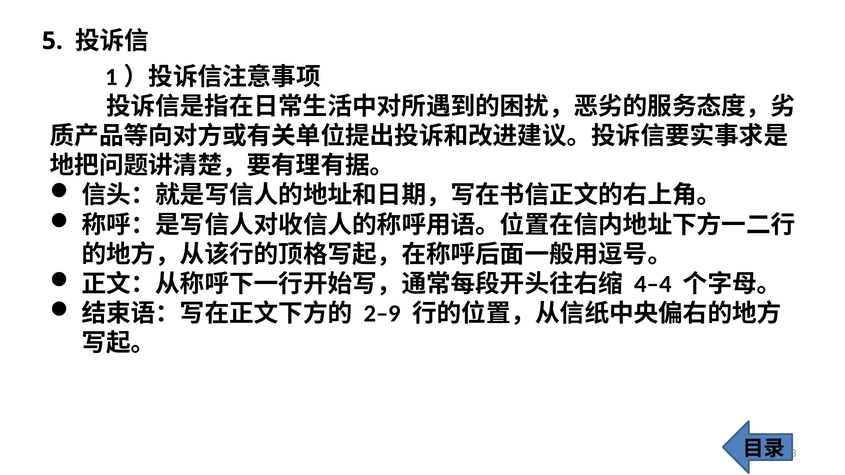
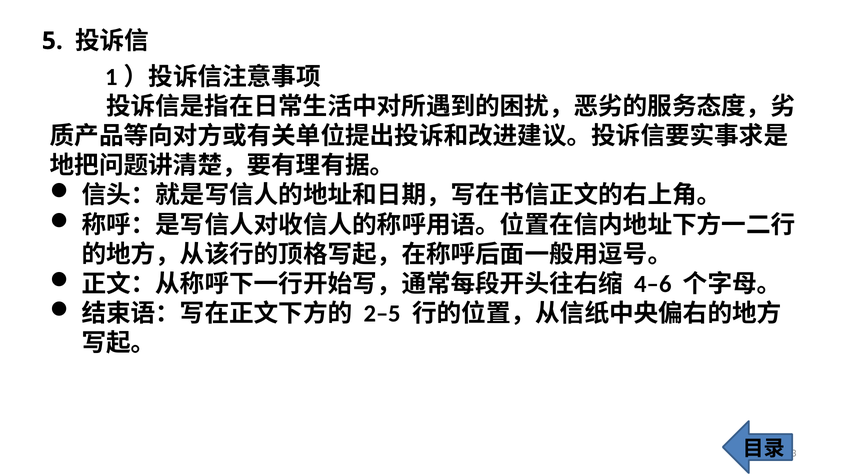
4–4: 4–4 -> 4–6
2–9: 2–9 -> 2–5
